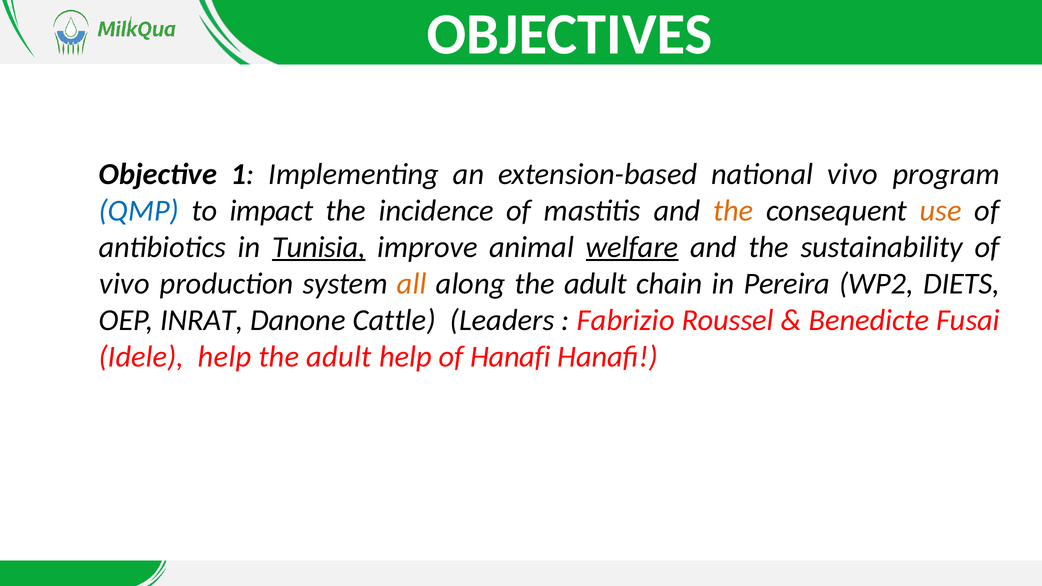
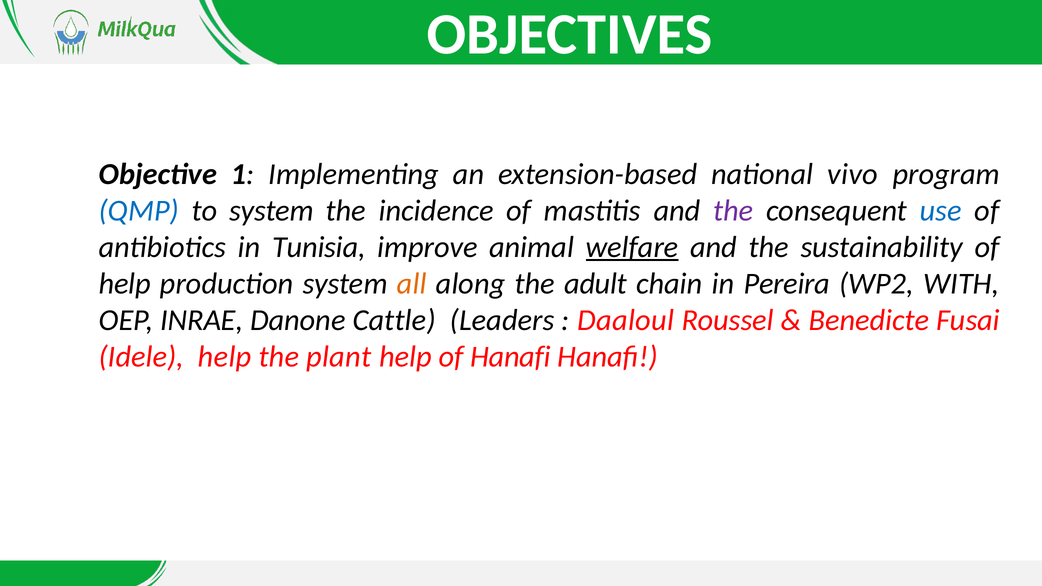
to impact: impact -> system
the at (733, 211) colour: orange -> purple
use colour: orange -> blue
Tunisia underline: present -> none
vivo at (125, 284): vivo -> help
DIETS: DIETS -> WITH
INRAT: INRAT -> INRAE
Fabrizio: Fabrizio -> Daaloul
adult at (339, 357): adult -> plant
